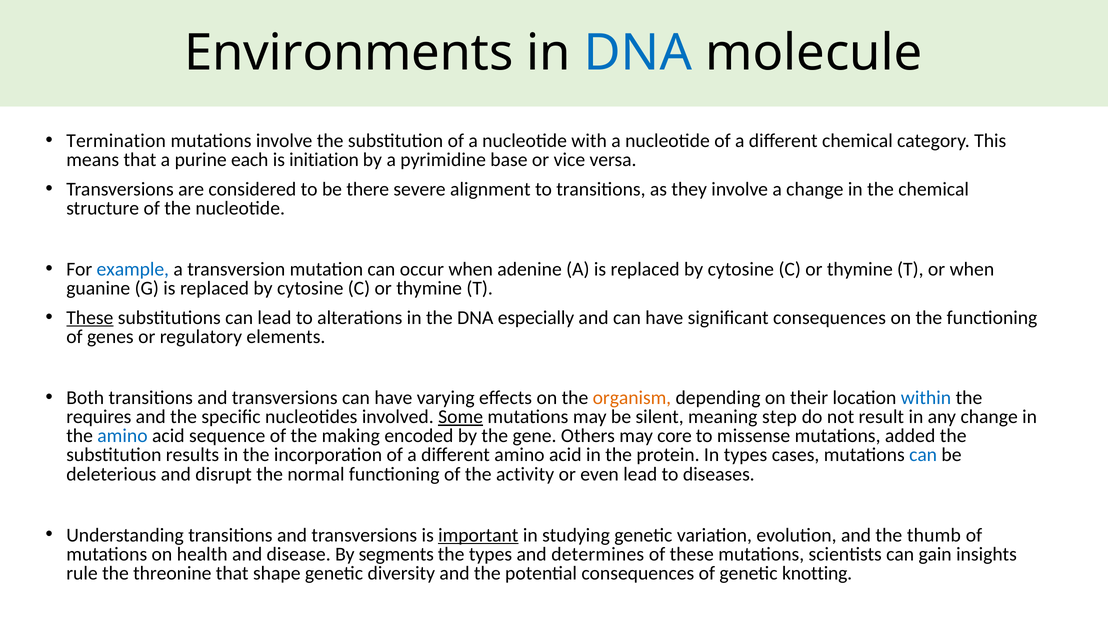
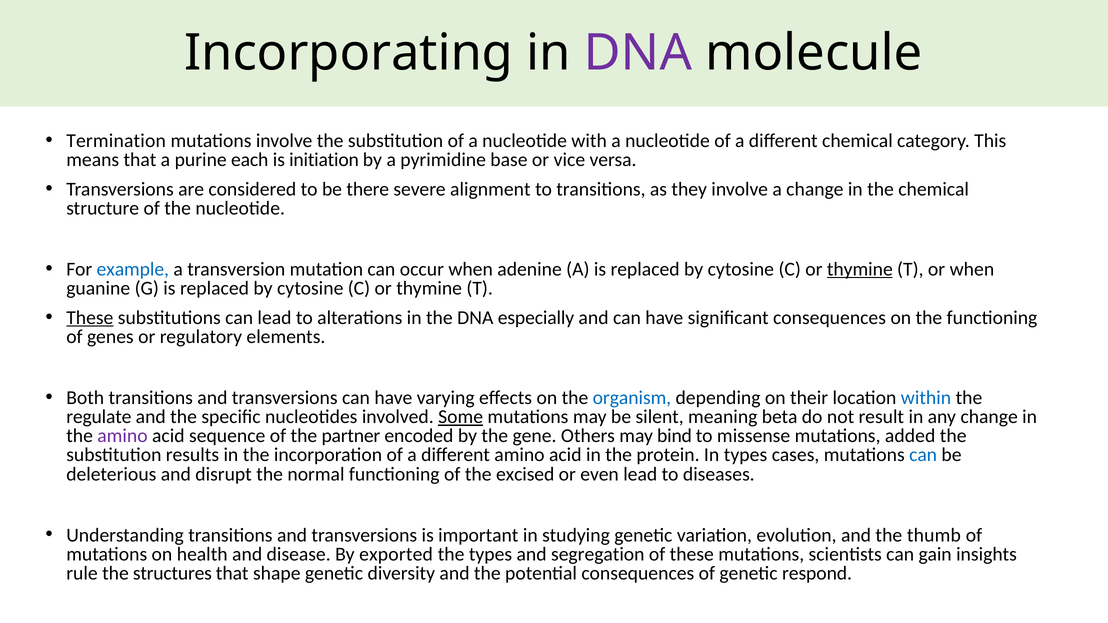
Environments: Environments -> Incorporating
DNA at (638, 53) colour: blue -> purple
thymine at (860, 269) underline: none -> present
organism colour: orange -> blue
requires: requires -> regulate
step: step -> beta
amino at (122, 436) colour: blue -> purple
making: making -> partner
core: core -> bind
activity: activity -> excised
important underline: present -> none
segments: segments -> exported
determines: determines -> segregation
threonine: threonine -> structures
knotting: knotting -> respond
